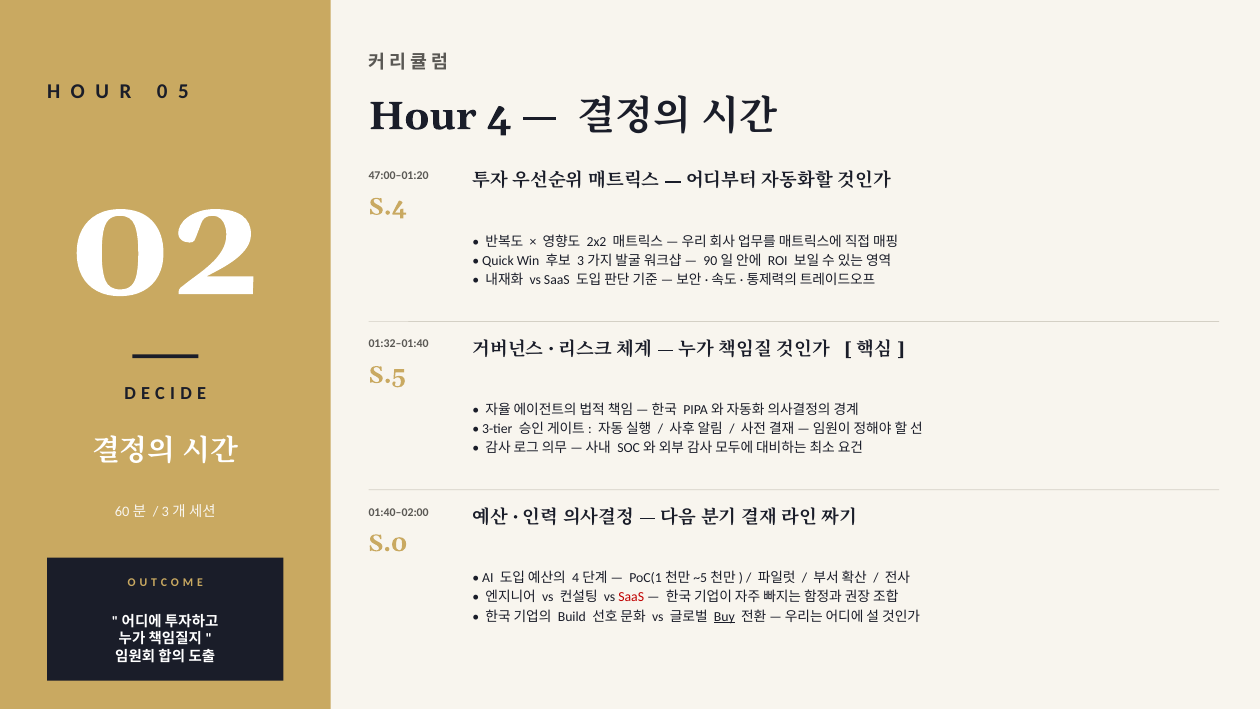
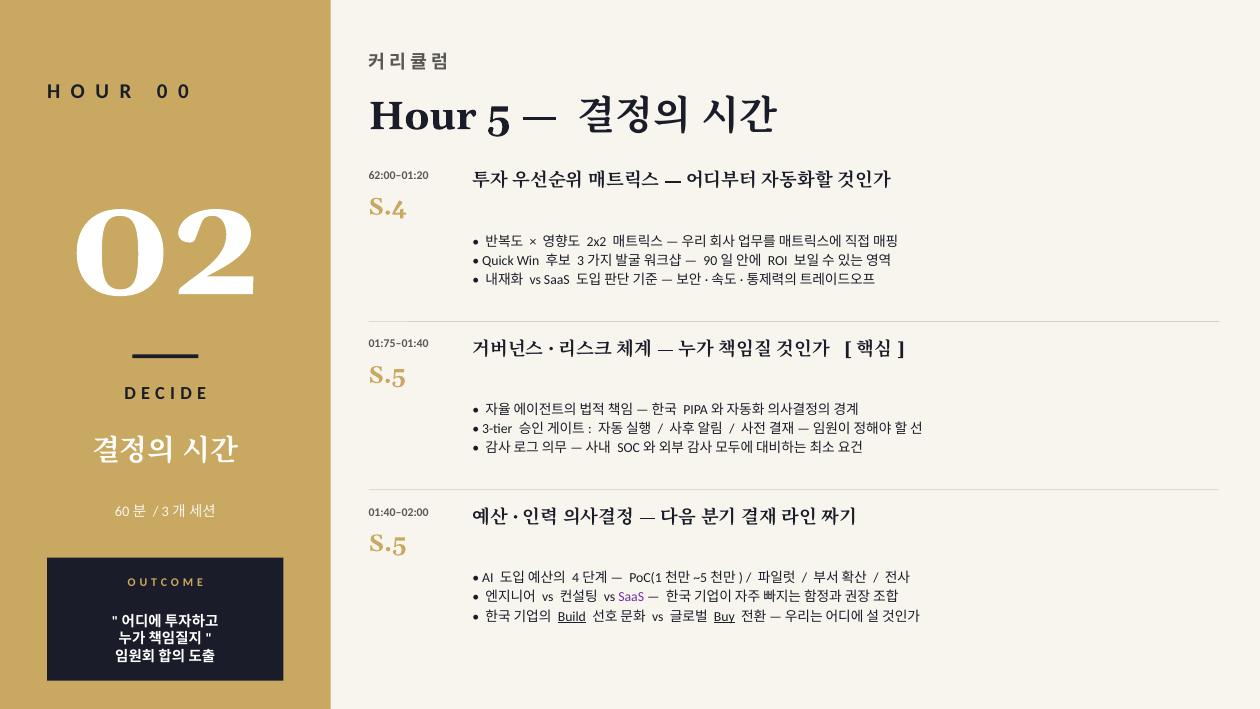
5 at (183, 91): 5 -> 0
Hour 4: 4 -> 5
47:00–01:20: 47:00–01:20 -> 62:00–01:20
01:32–01:40: 01:32–01:40 -> 01:75–01:40
S.0 at (388, 543): S.0 -> S.5
SaaS at (631, 597) colour: red -> purple
Build underline: none -> present
